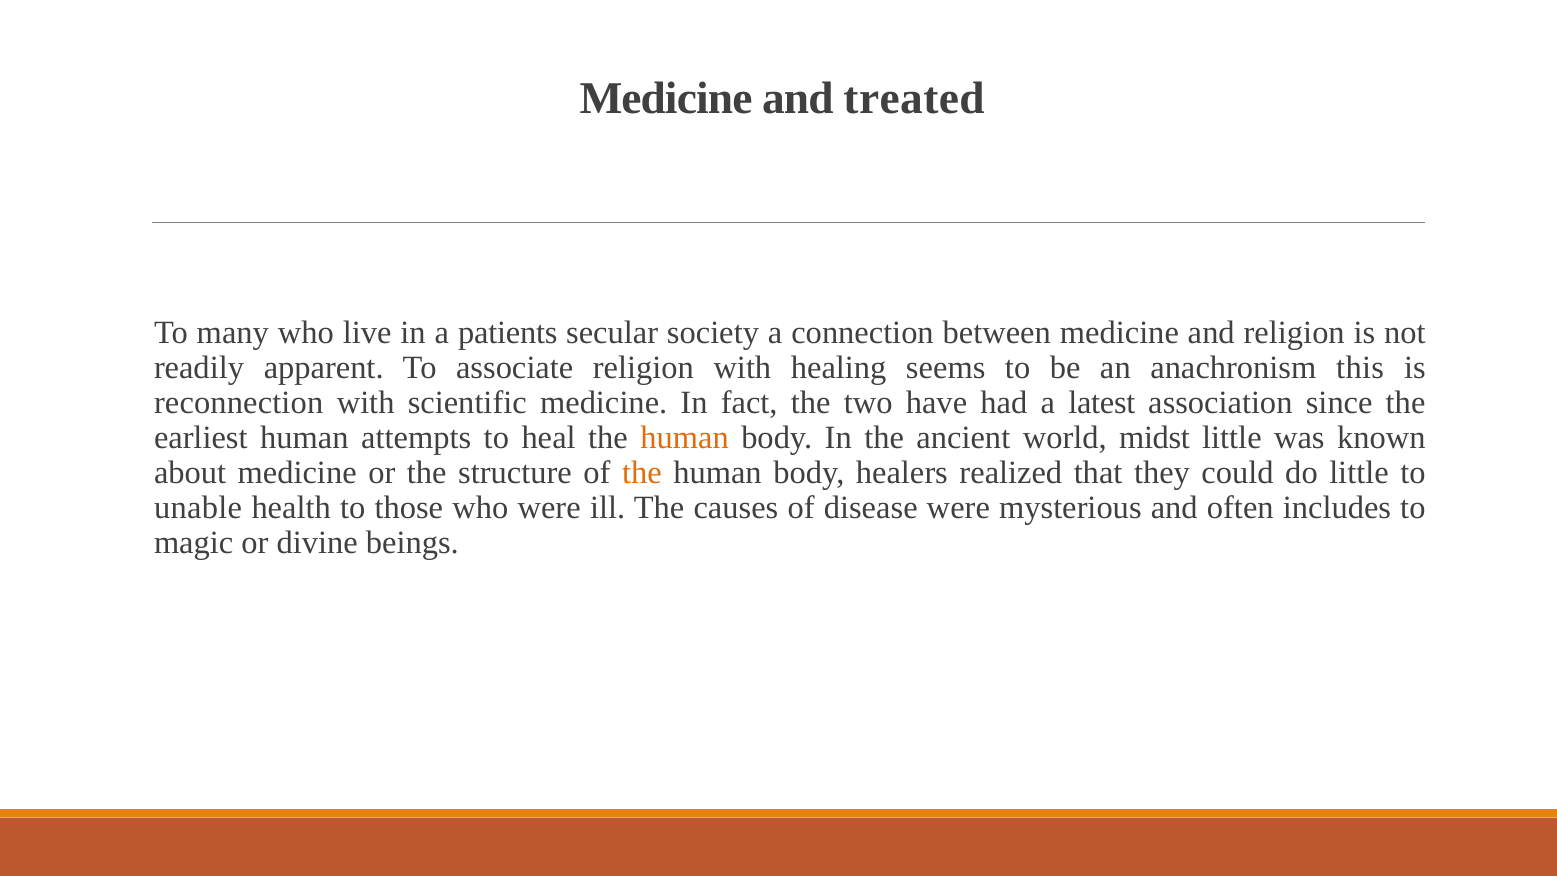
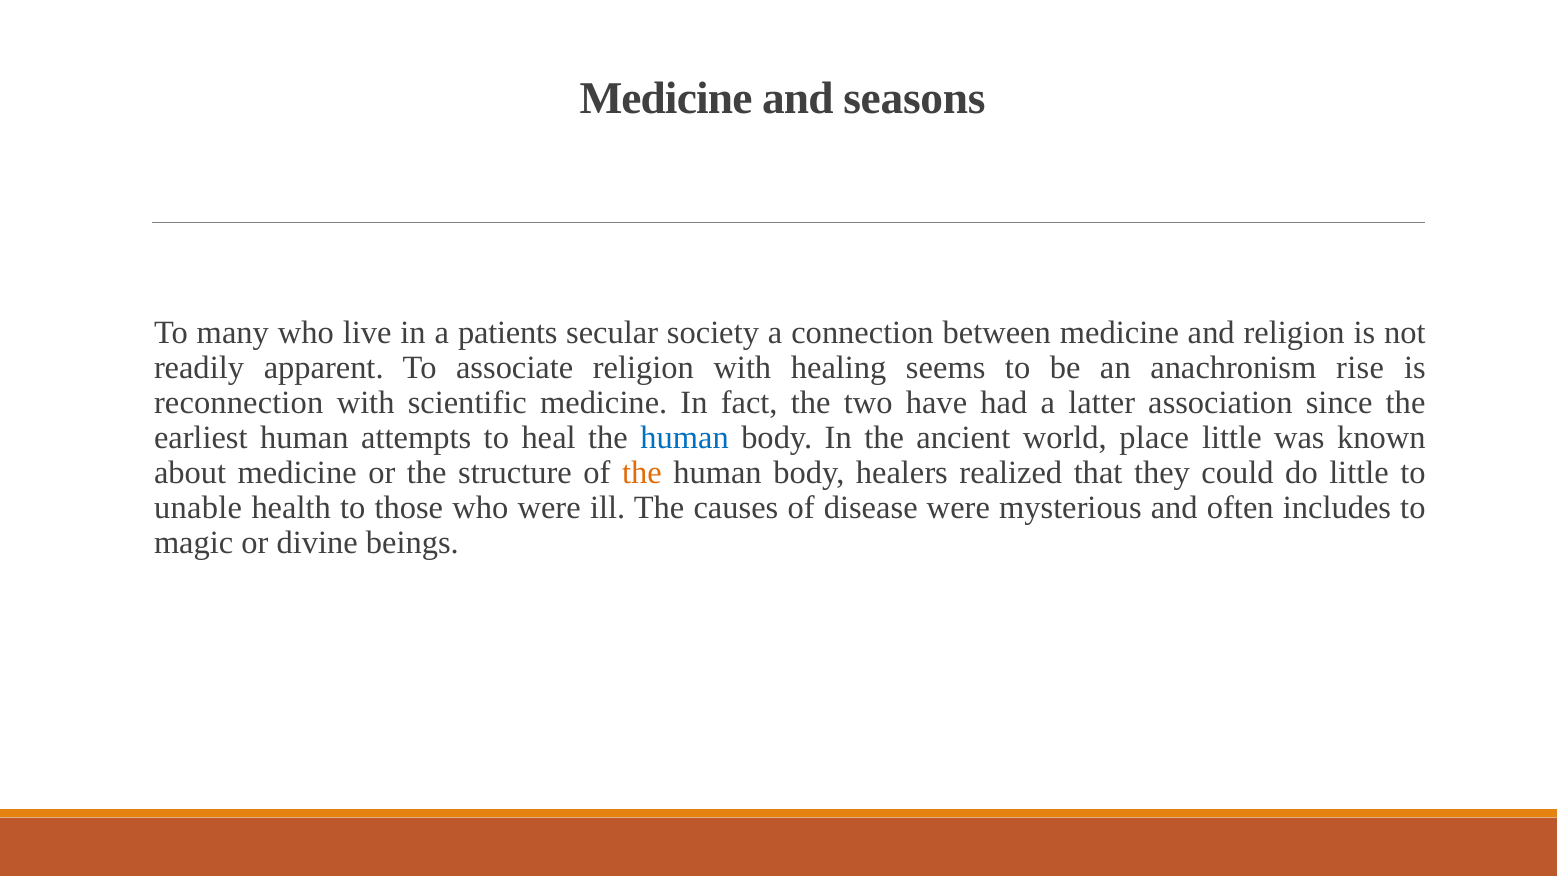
treated: treated -> seasons
this: this -> rise
latest: latest -> latter
human at (685, 438) colour: orange -> blue
midst: midst -> place
